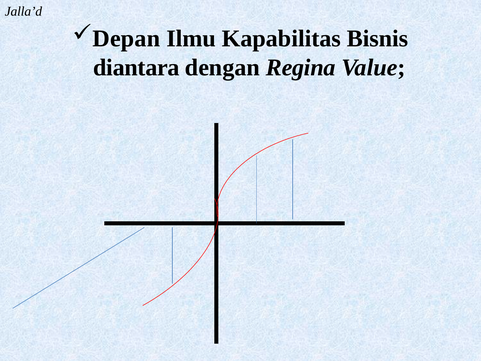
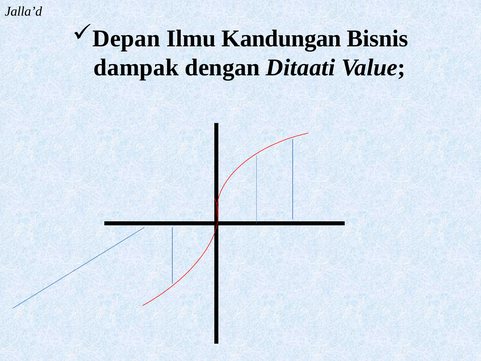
Kapabilitas: Kapabilitas -> Kandungan
diantara: diantara -> dampak
Regina: Regina -> Ditaati
